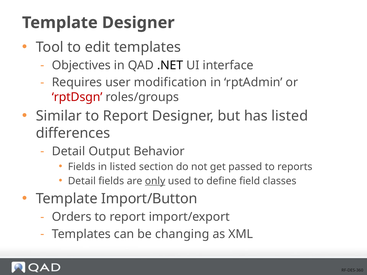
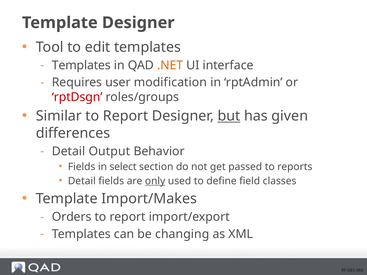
Objectives at (81, 65): Objectives -> Templates
.NET colour: black -> orange
but underline: none -> present
has listed: listed -> given
in listed: listed -> select
Import/Button: Import/Button -> Import/Makes
